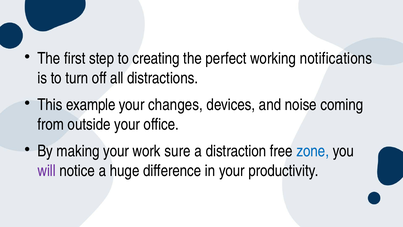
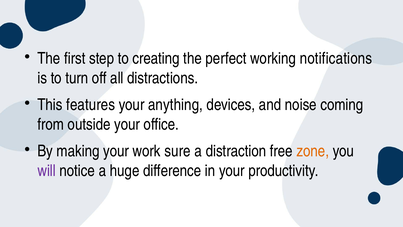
example: example -> features
changes: changes -> anything
zone colour: blue -> orange
